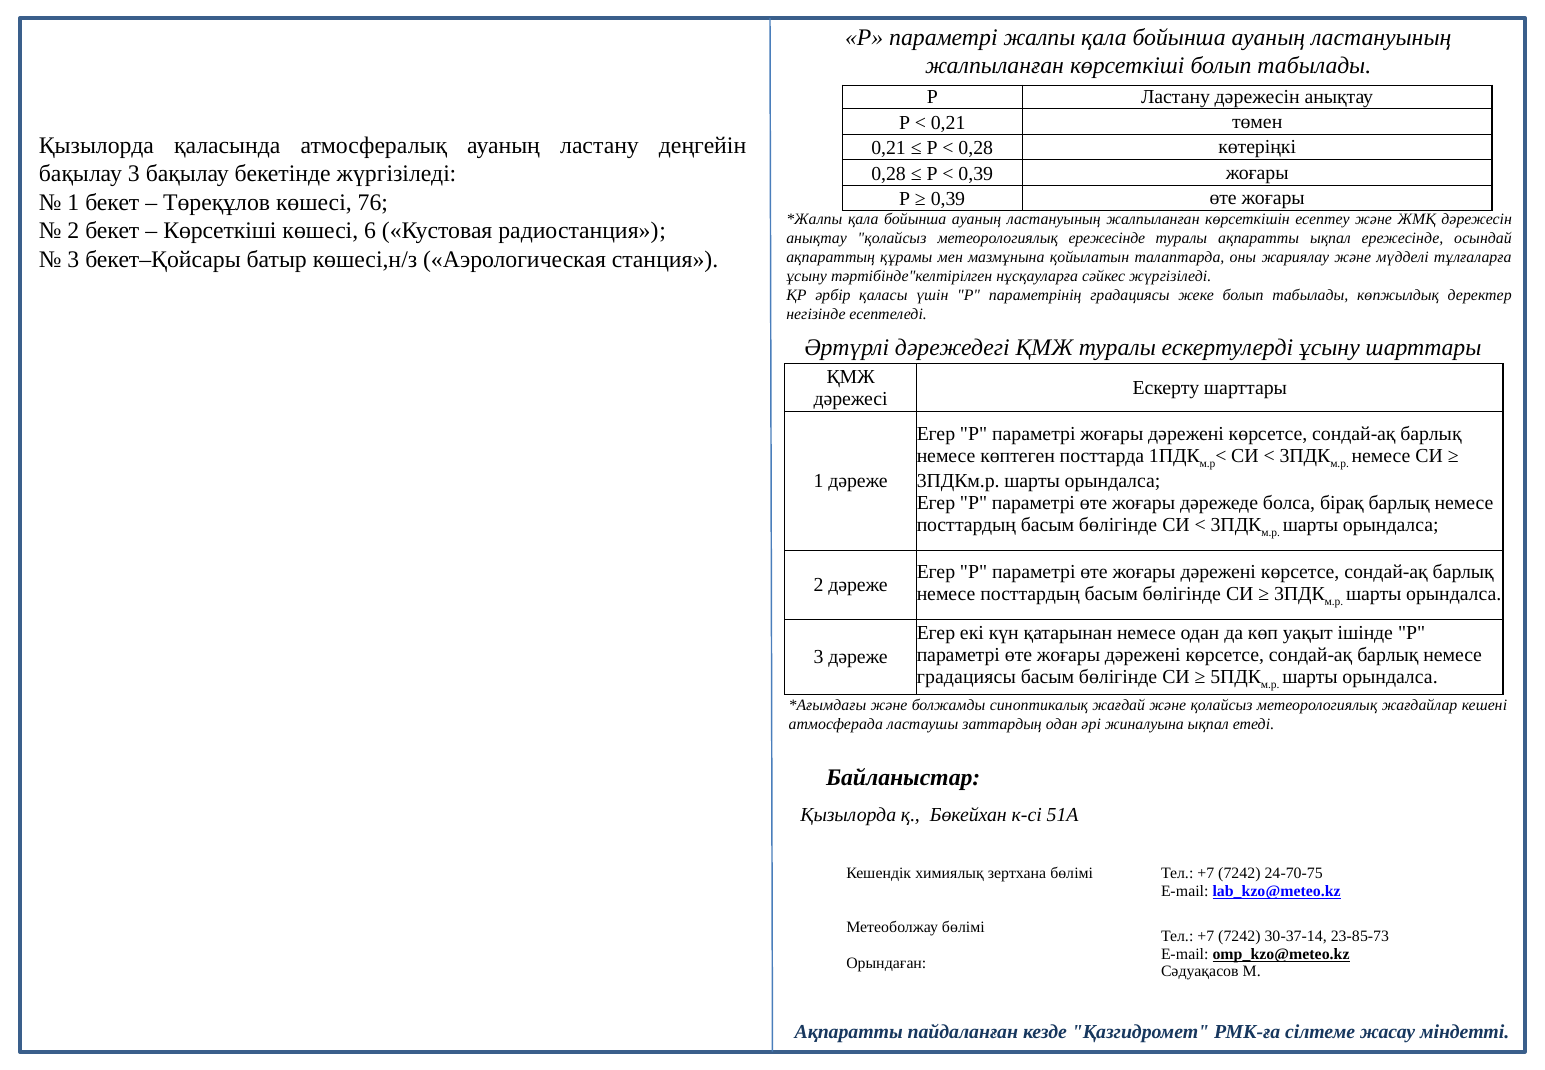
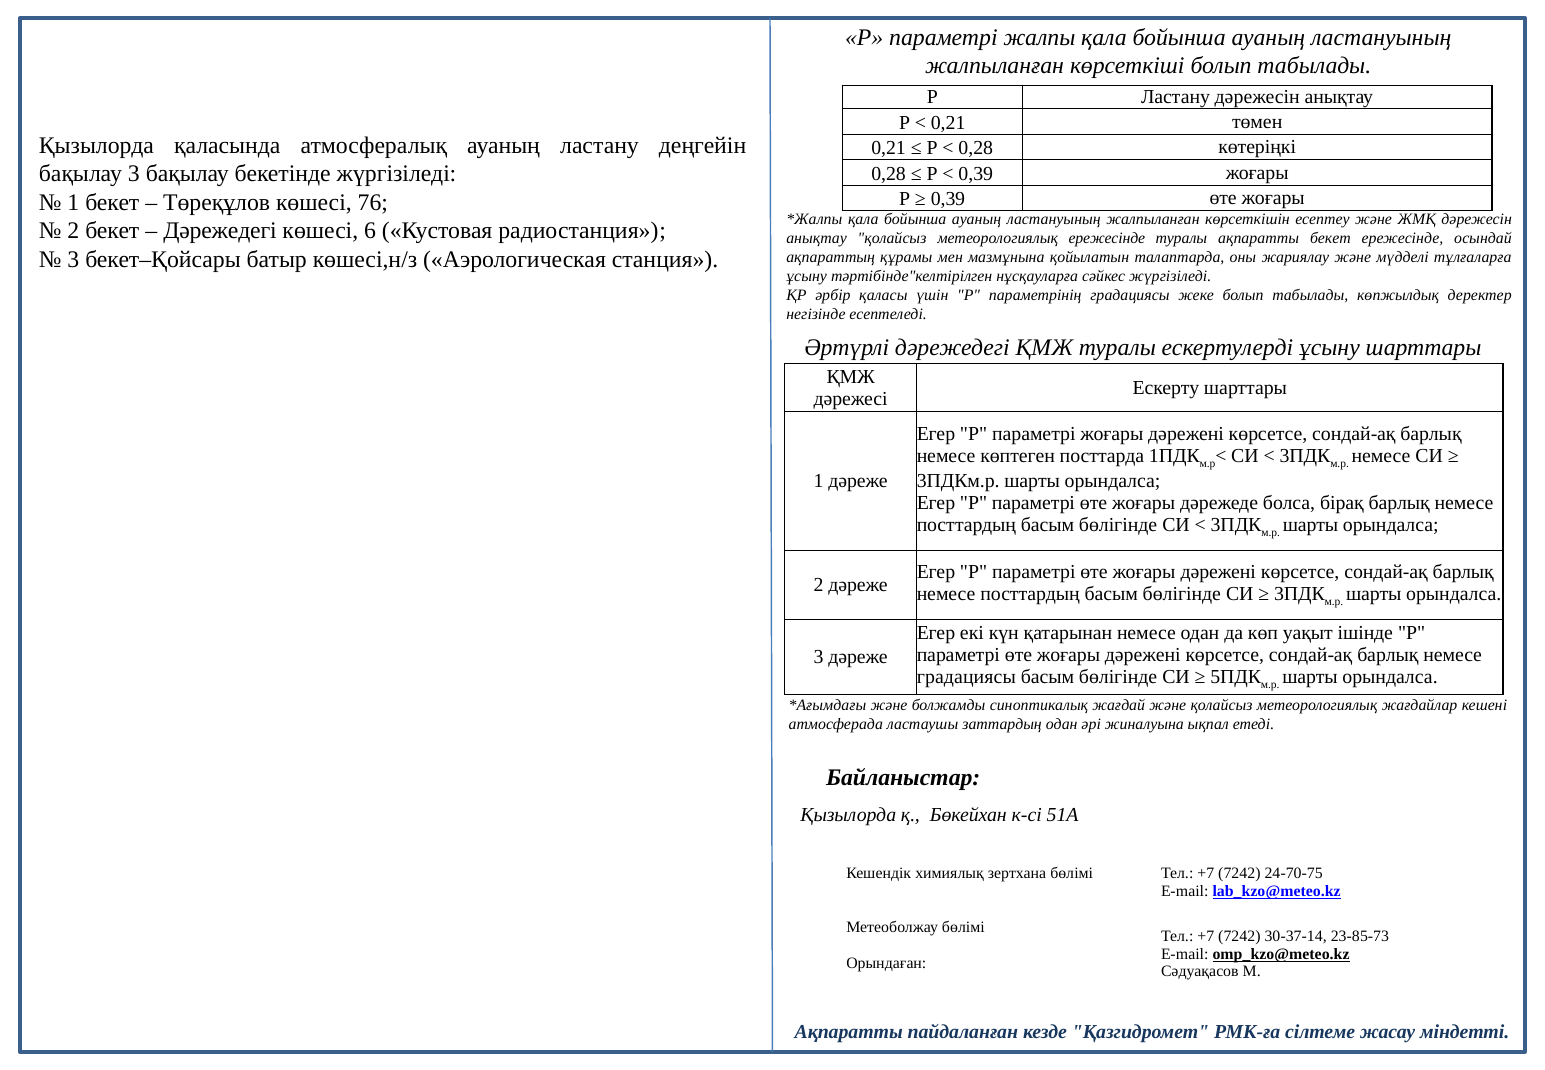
Көрсеткіші at (220, 231): Көрсеткіші -> Дәрежедегі
ақпаратты ықпал: ықпал -> бекет
